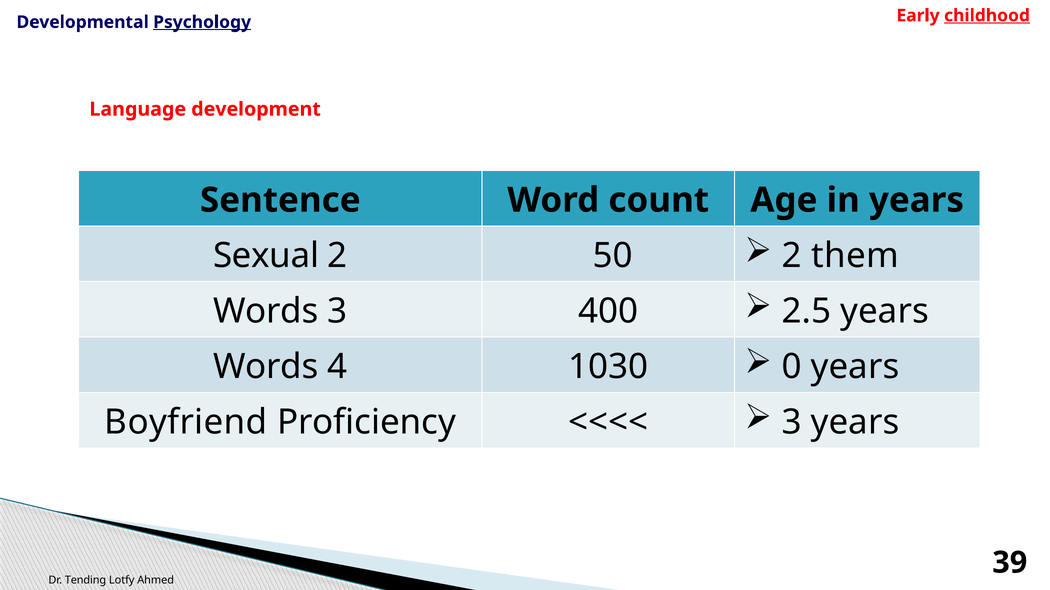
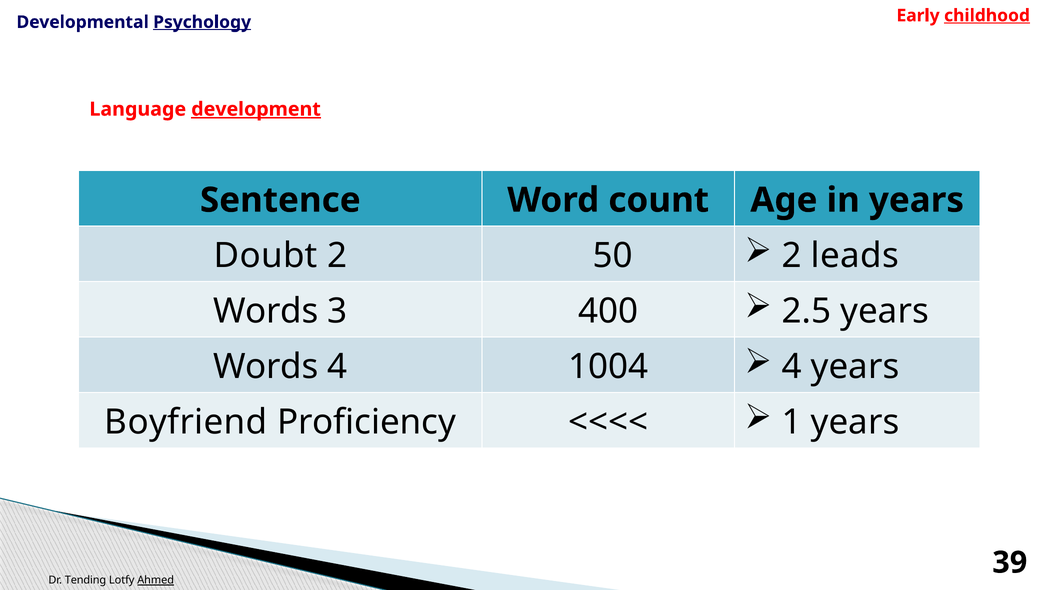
development underline: none -> present
Sexual: Sexual -> Doubt
them: them -> leads
1030: 1030 -> 1004
0 at (792, 367): 0 -> 4
3 at (792, 423): 3 -> 1
Ahmed underline: none -> present
